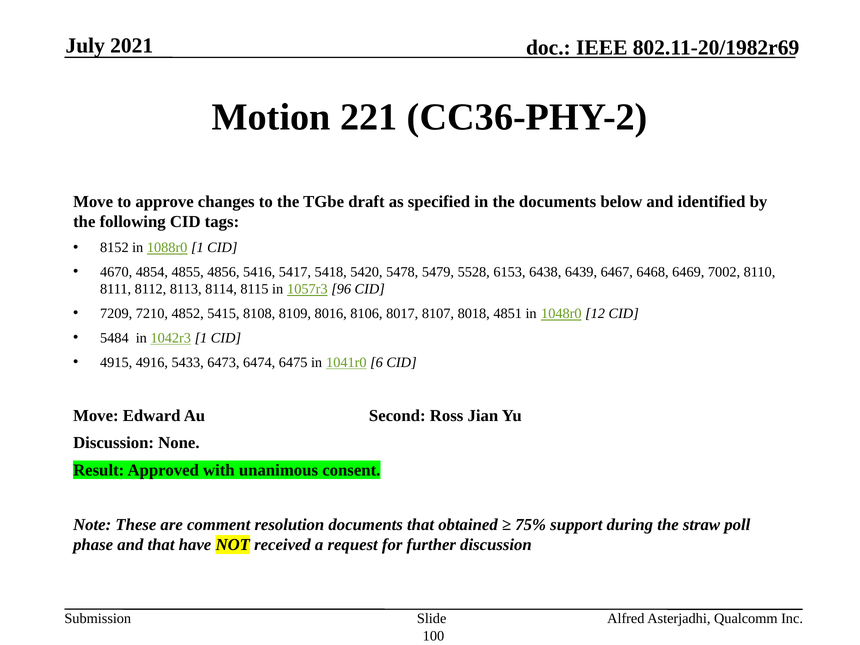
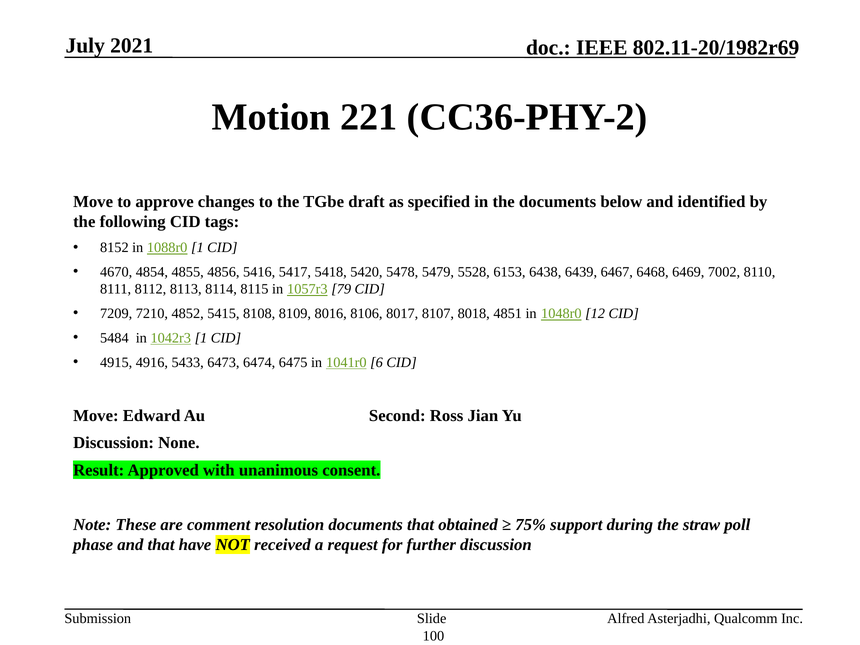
96: 96 -> 79
